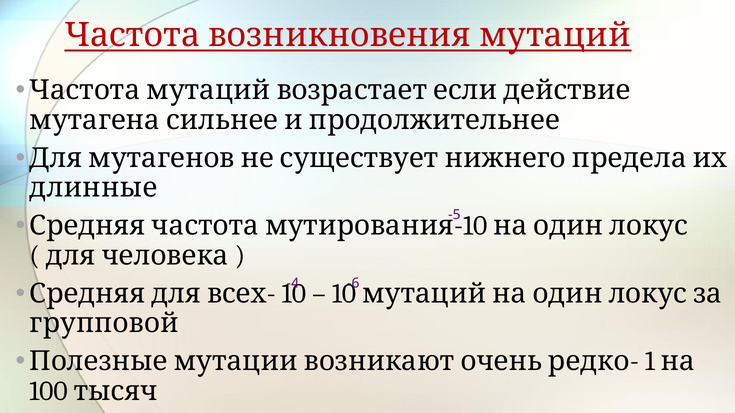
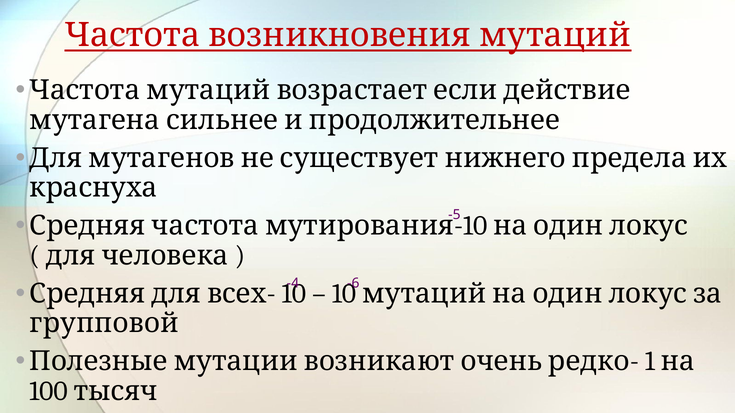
длинные: длинные -> краснуха
